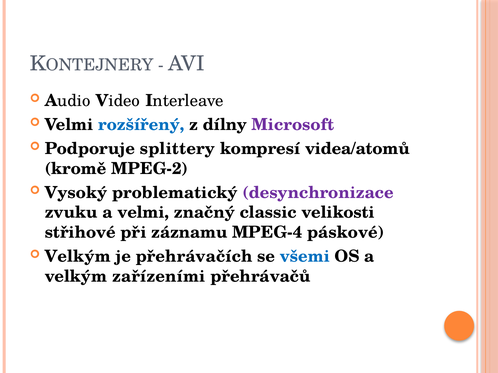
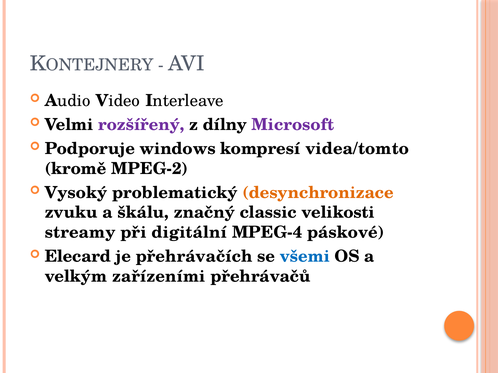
rozšířený colour: blue -> purple
splittery: splittery -> windows
videa/atomů: videa/atomů -> videa/tomto
desynchronizace colour: purple -> orange
a velmi: velmi -> škálu
střihové: střihové -> streamy
záznamu: záznamu -> digitální
Velkým at (78, 257): Velkým -> Elecard
